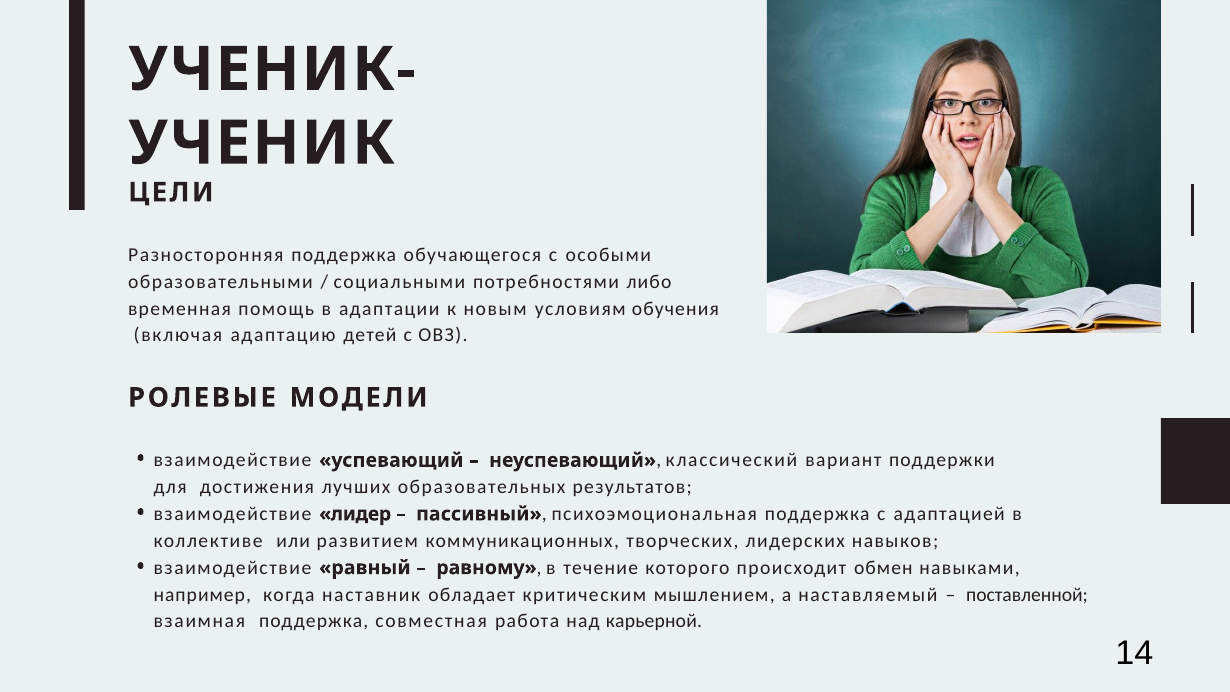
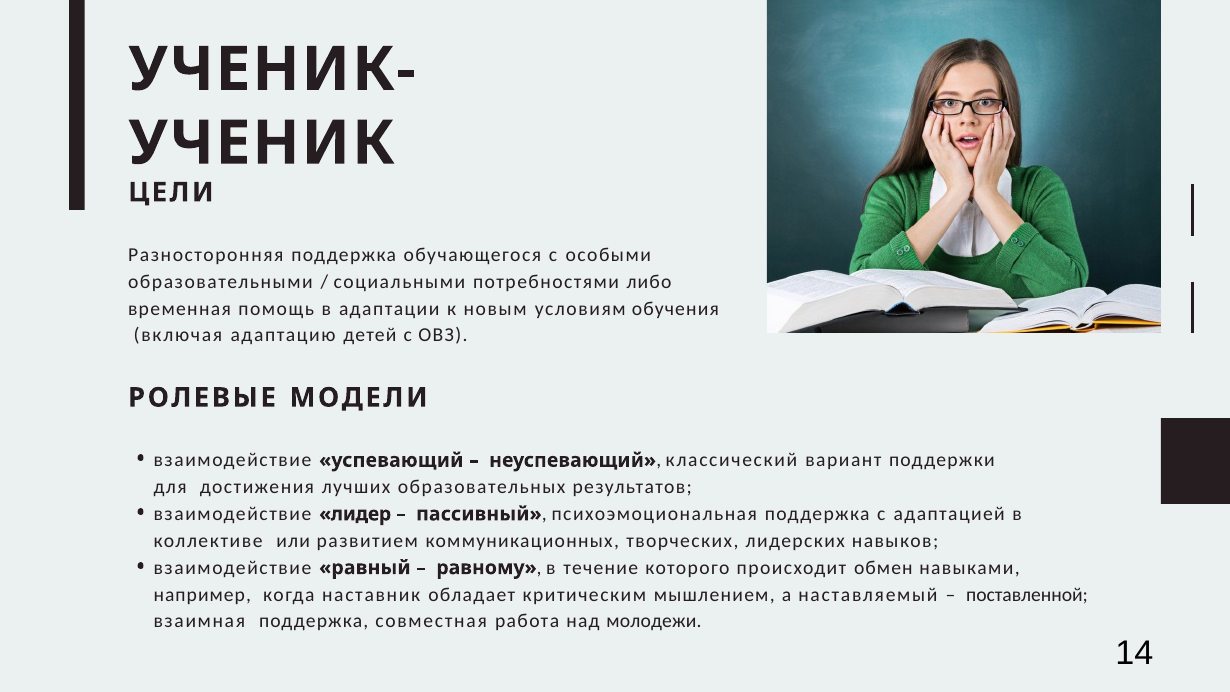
карьерной: карьерной -> молодежи
